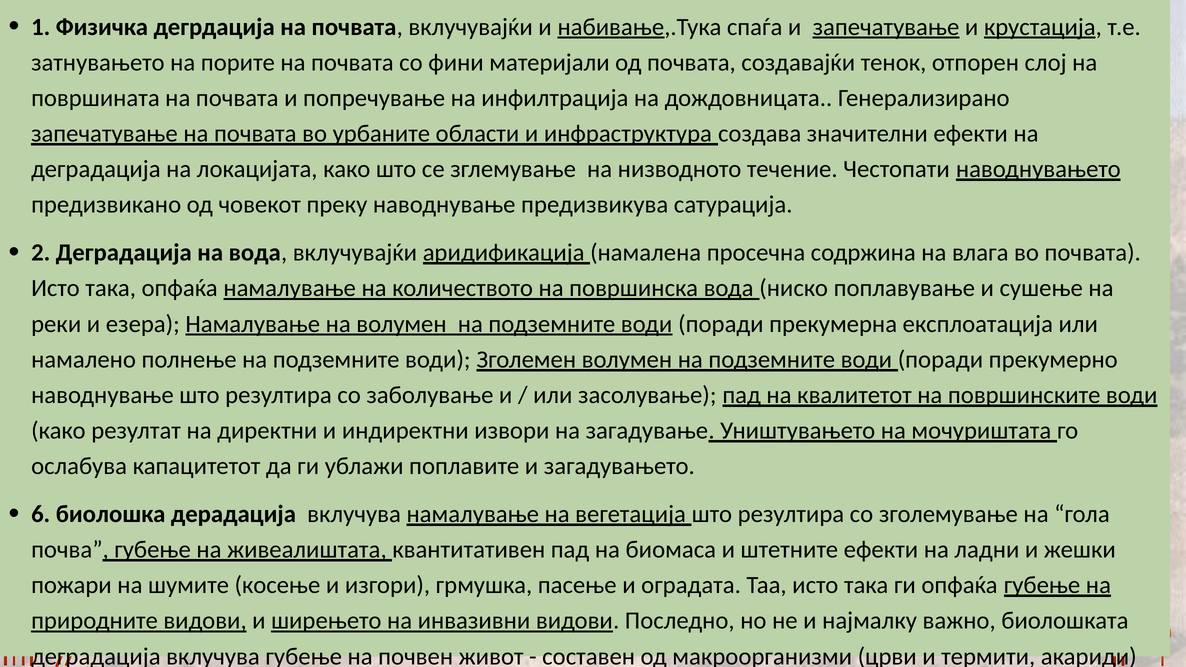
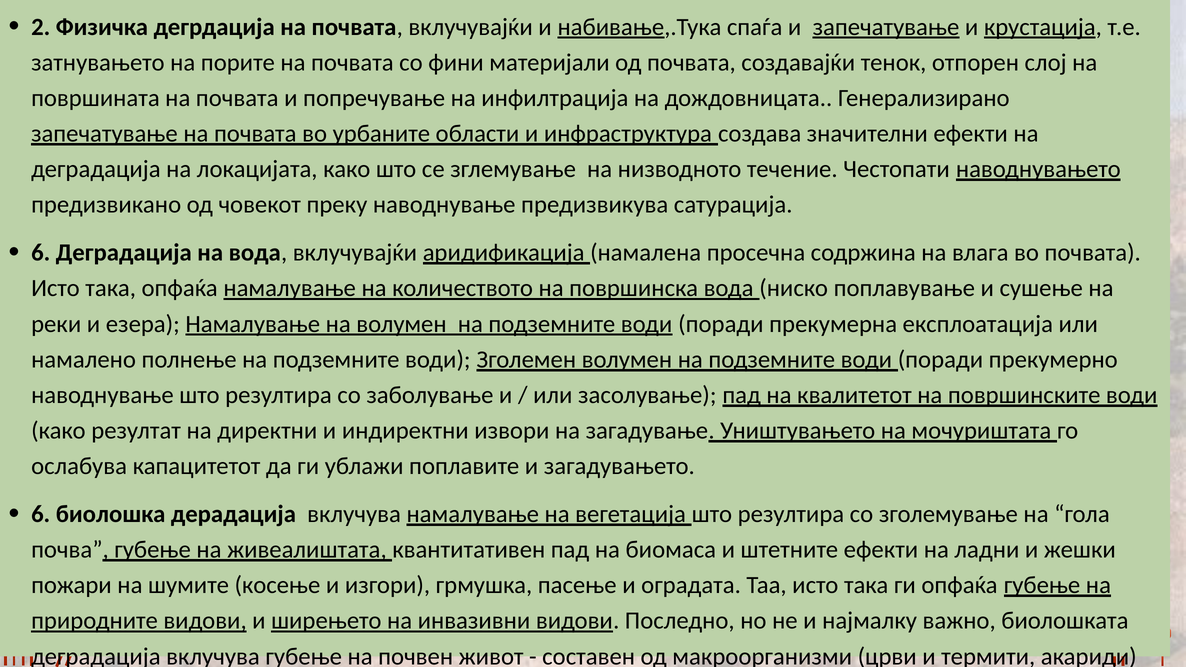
1: 1 -> 2
2 at (41, 253): 2 -> 6
